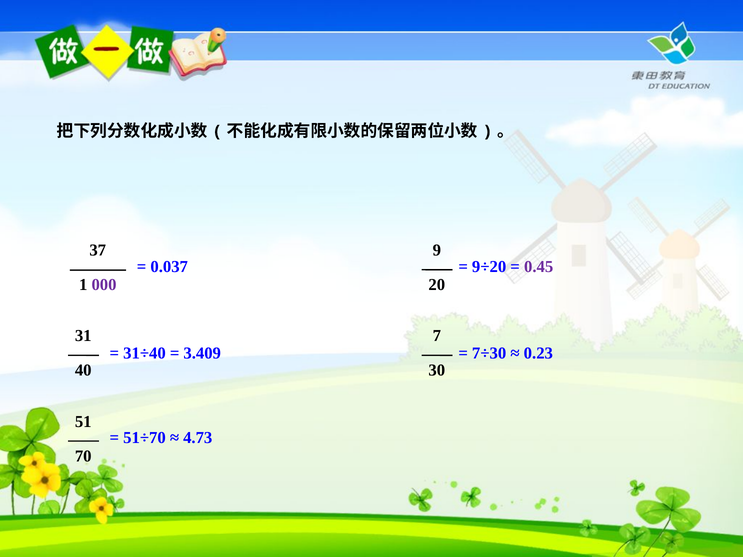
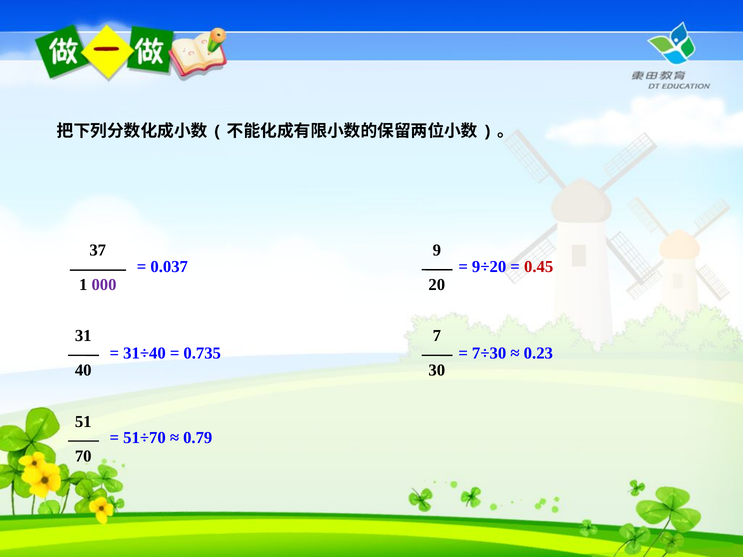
0.45 colour: purple -> red
3.409: 3.409 -> 0.735
4.73: 4.73 -> 0.79
